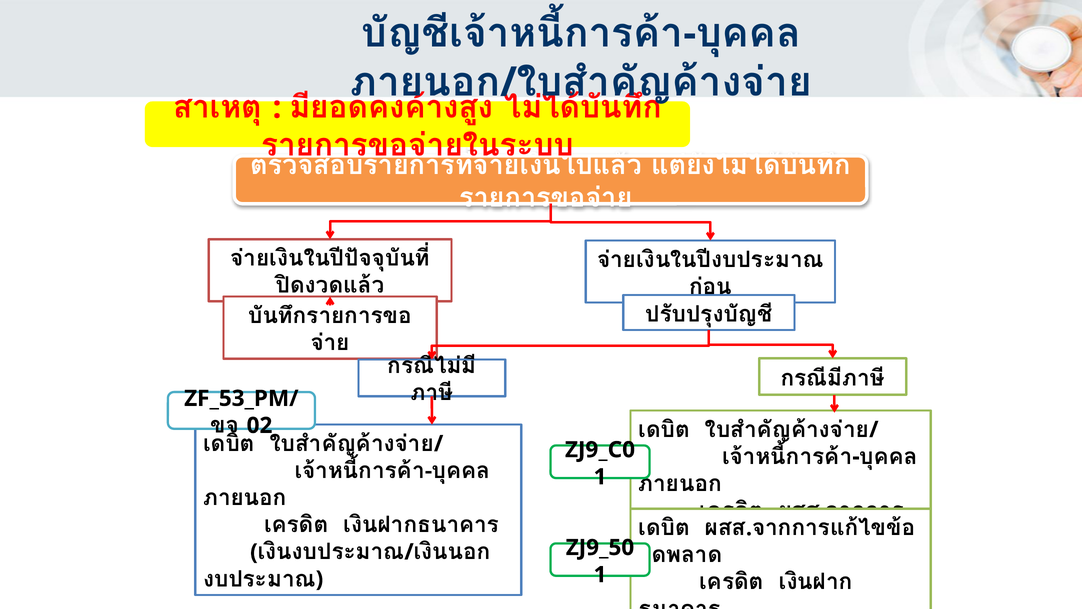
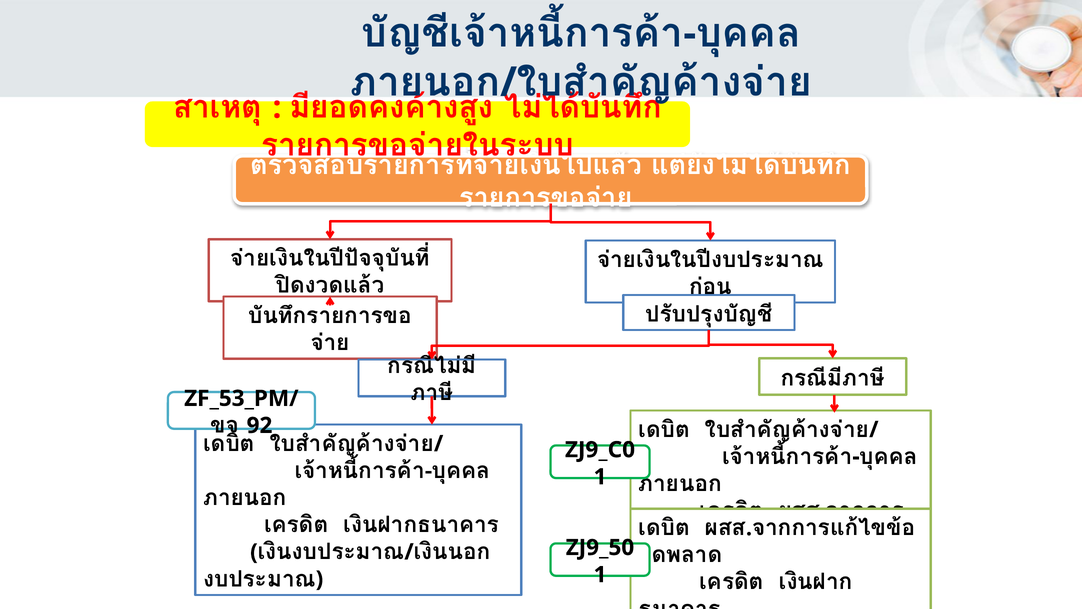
02: 02 -> 92
